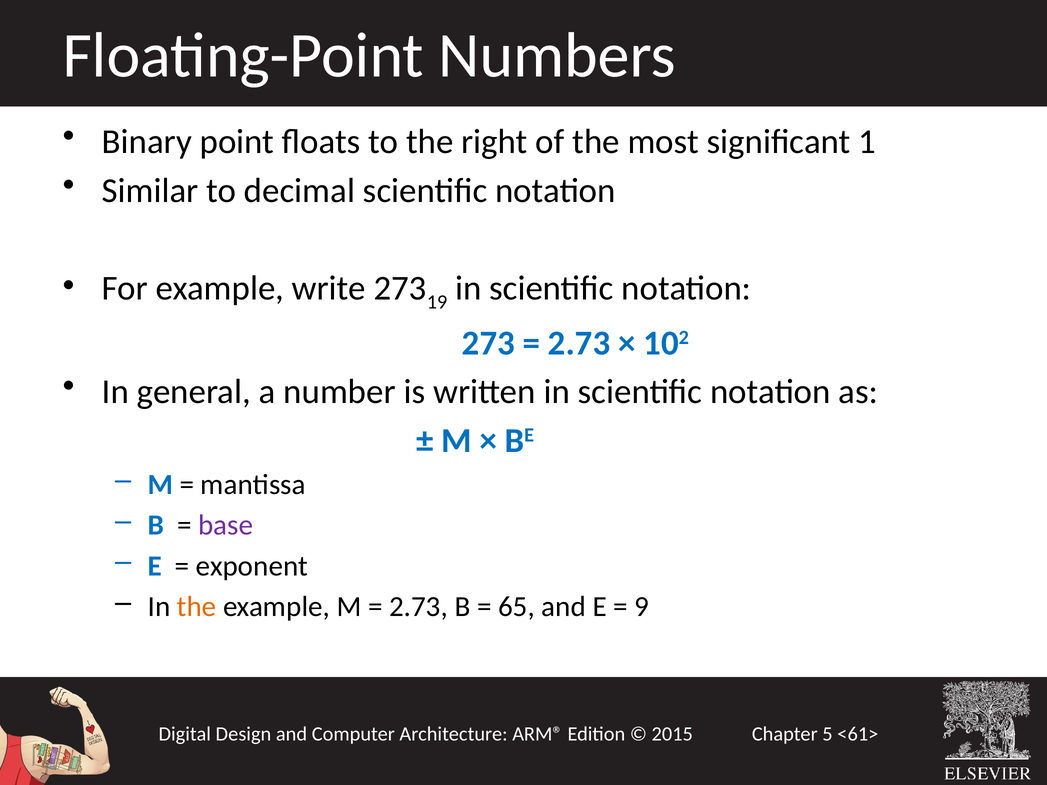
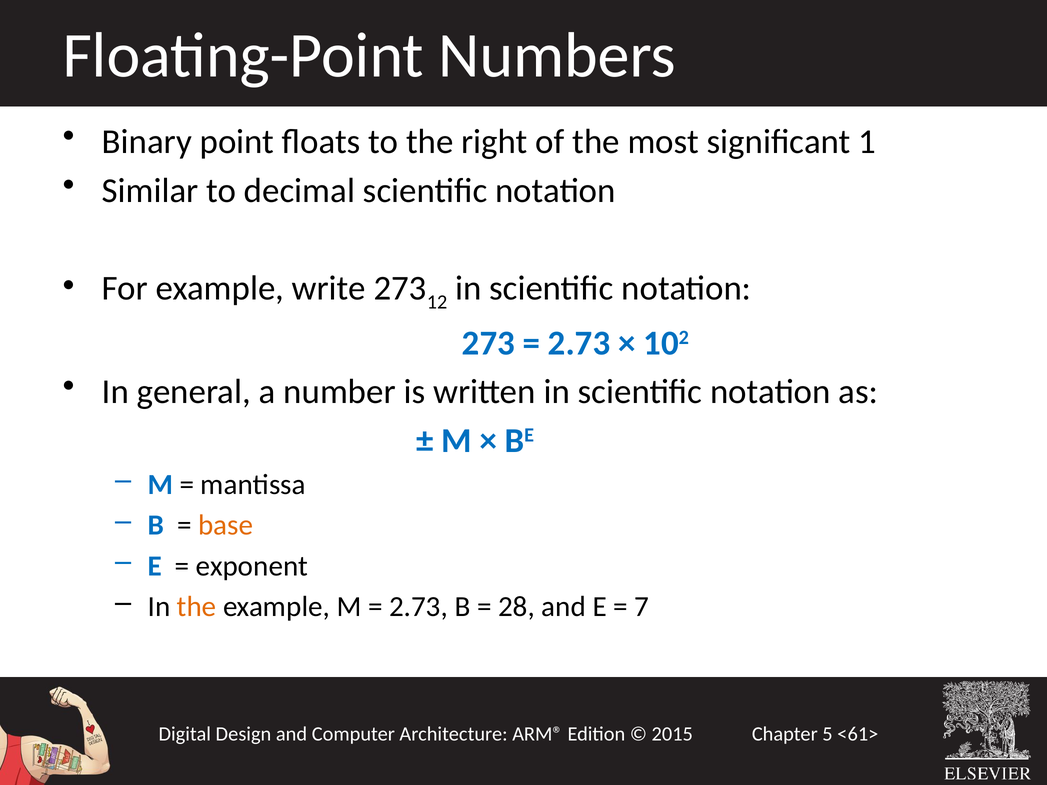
19: 19 -> 12
base colour: purple -> orange
65: 65 -> 28
9: 9 -> 7
